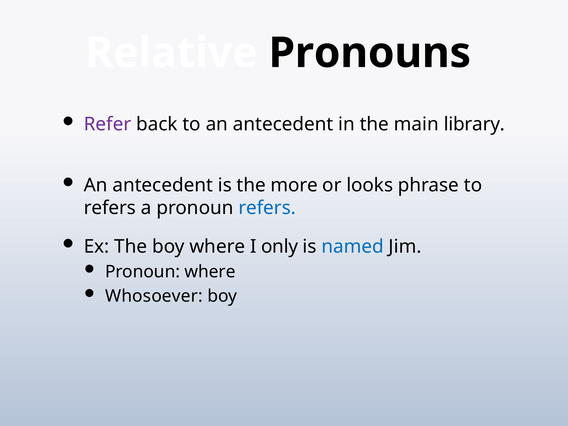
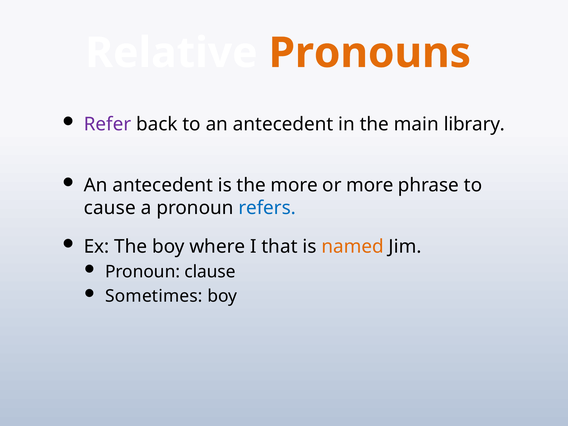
Pronouns colour: black -> orange
or looks: looks -> more
refers at (110, 208): refers -> cause
only: only -> that
named colour: blue -> orange
Pronoun where: where -> clause
Whosoever: Whosoever -> Sometimes
